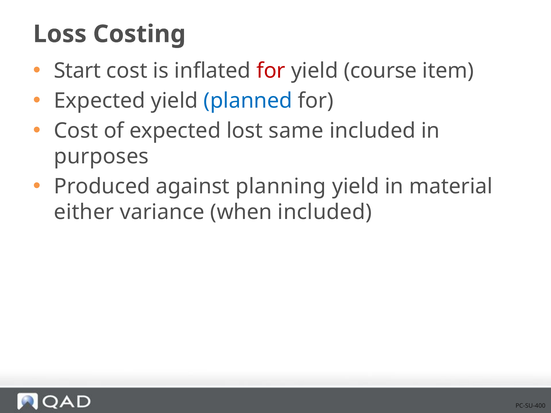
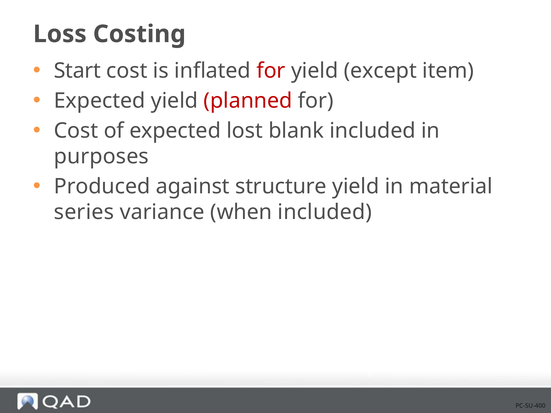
course: course -> except
planned colour: blue -> red
same: same -> blank
planning: planning -> structure
either: either -> series
